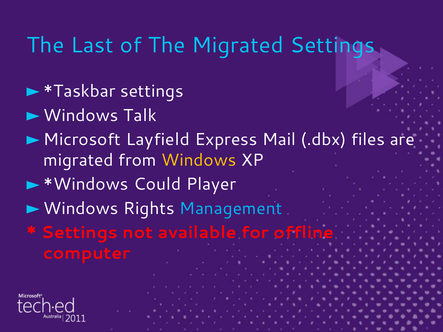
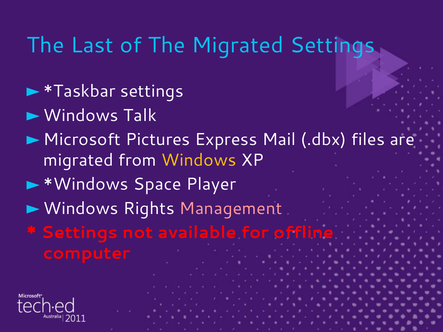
Layfield: Layfield -> Pictures
Could: Could -> Space
Management colour: light blue -> pink
